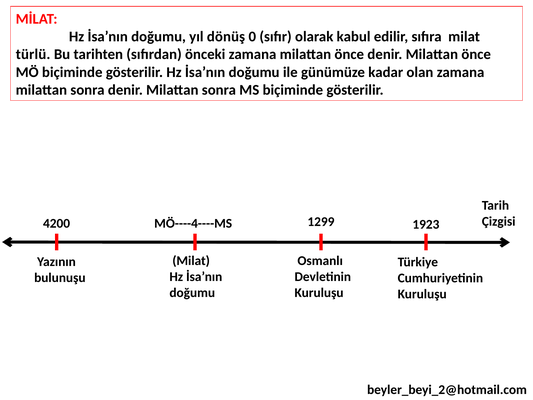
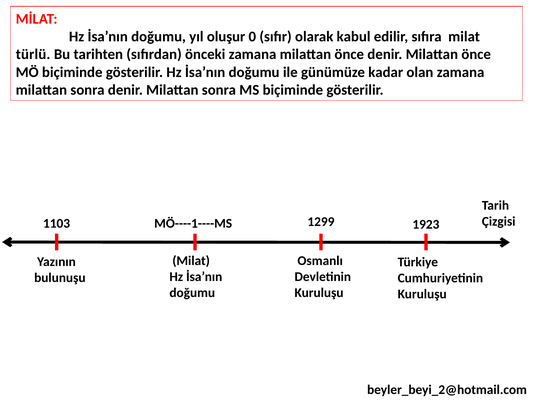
dönüş: dönüş -> oluşur
4200: 4200 -> 1103
MÖ----4----MS: MÖ----4----MS -> MÖ----1----MS
